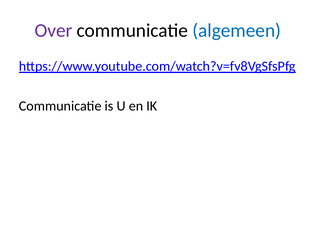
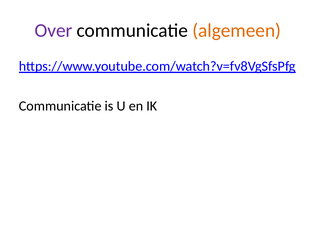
algemeen colour: blue -> orange
